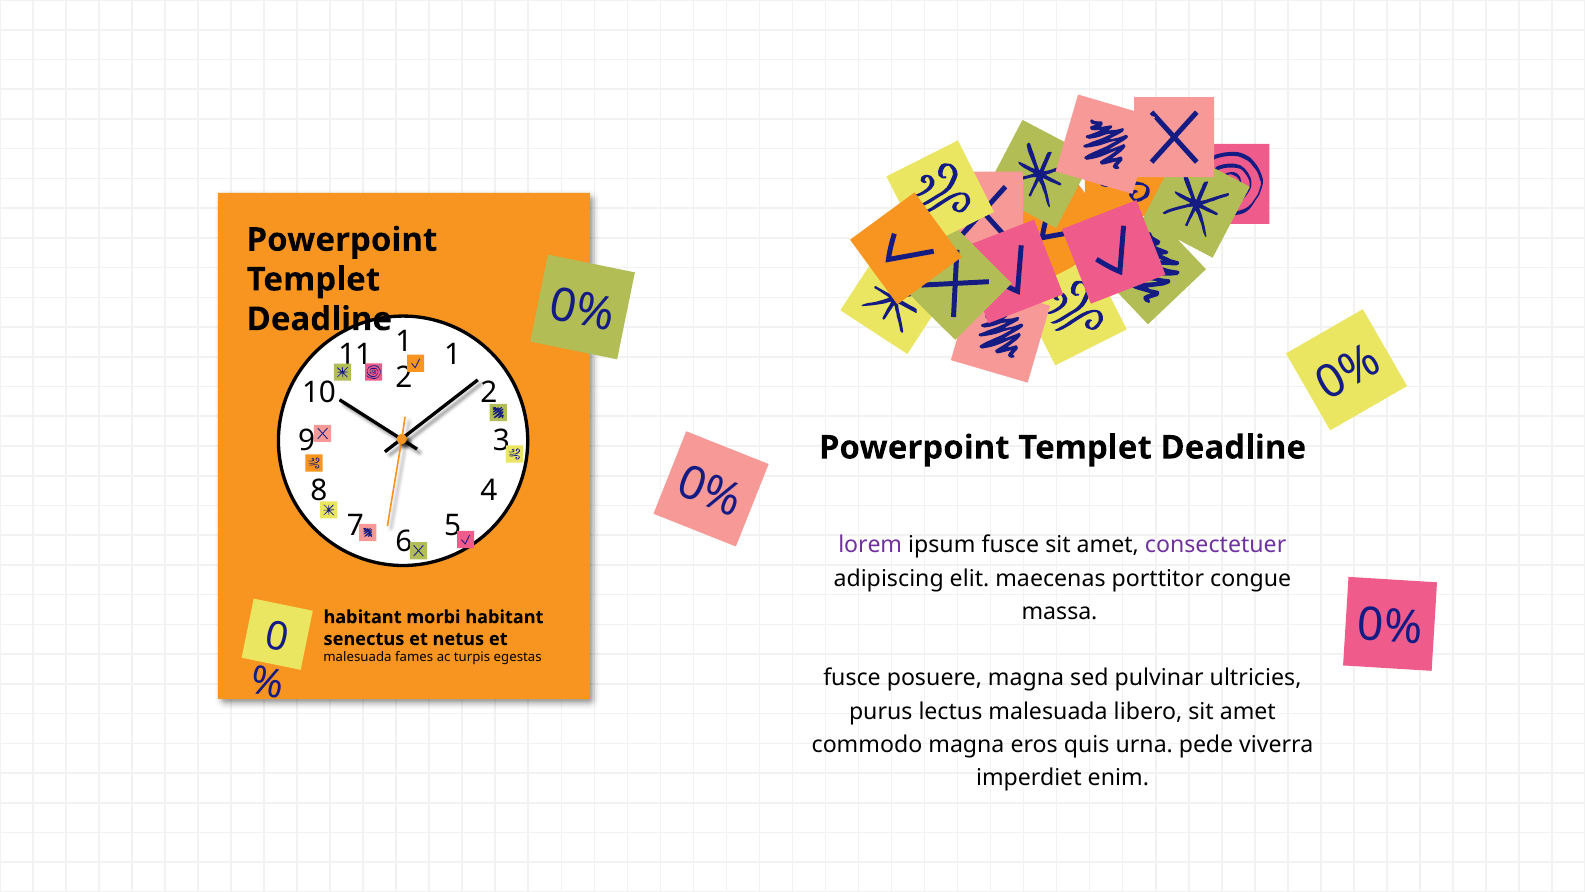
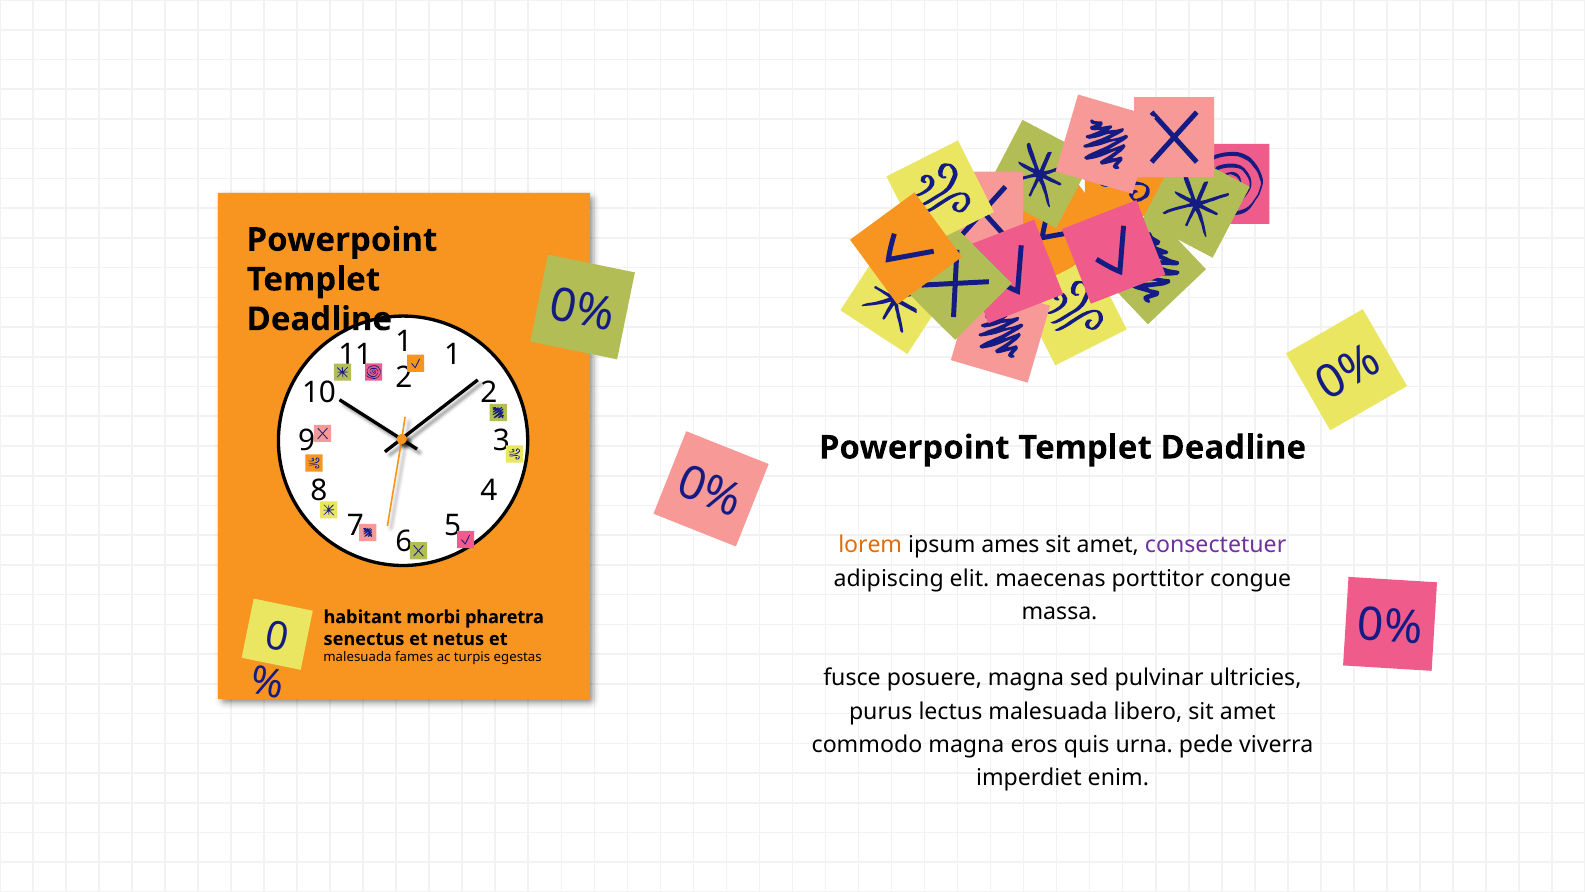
lorem colour: purple -> orange
ipsum fusce: fusce -> ames
morbi habitant: habitant -> pharetra
